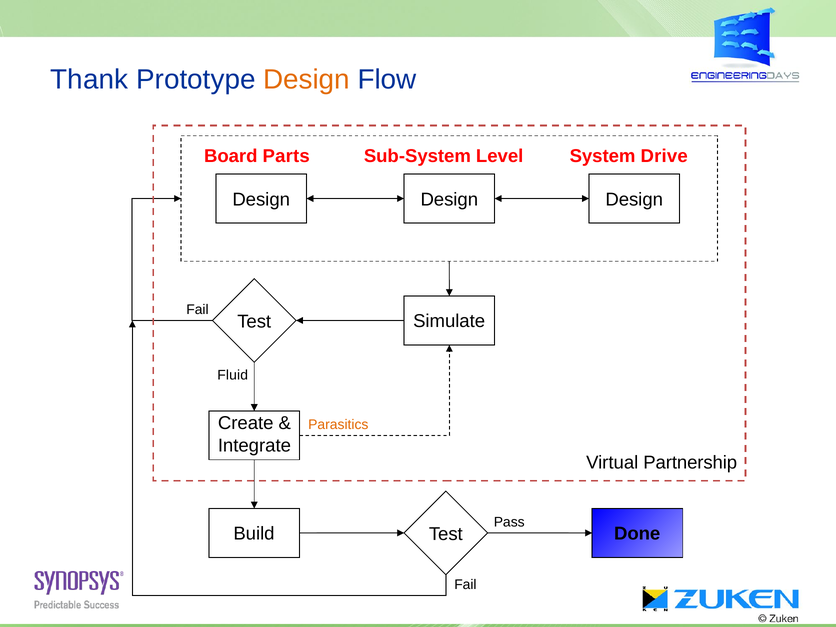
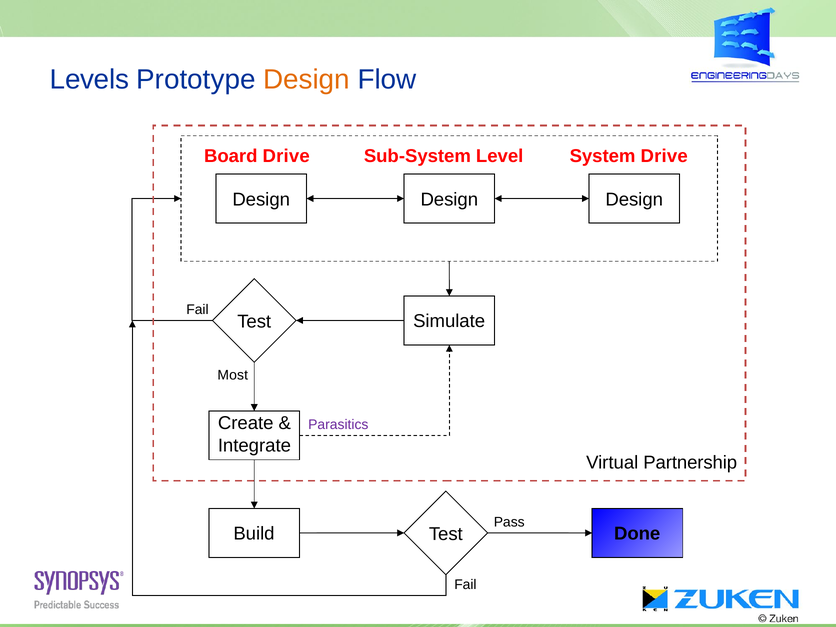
Thank: Thank -> Levels
Board Parts: Parts -> Drive
Fluid: Fluid -> Most
Parasitics colour: orange -> purple
